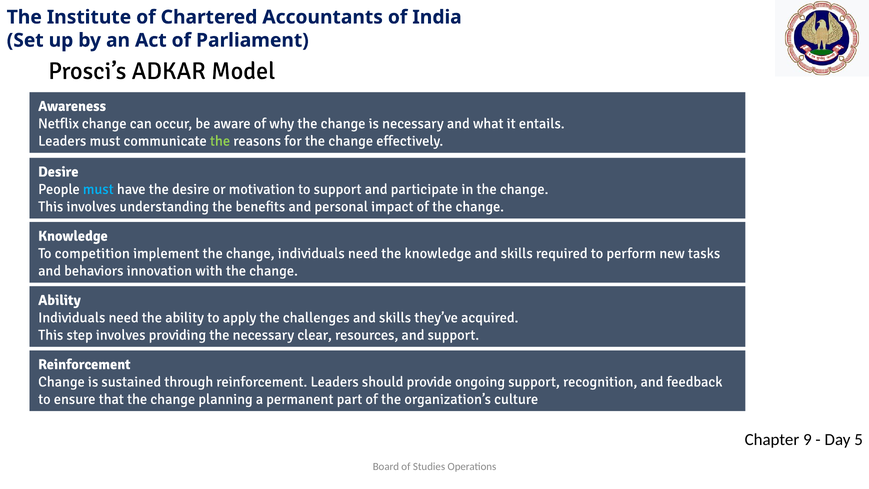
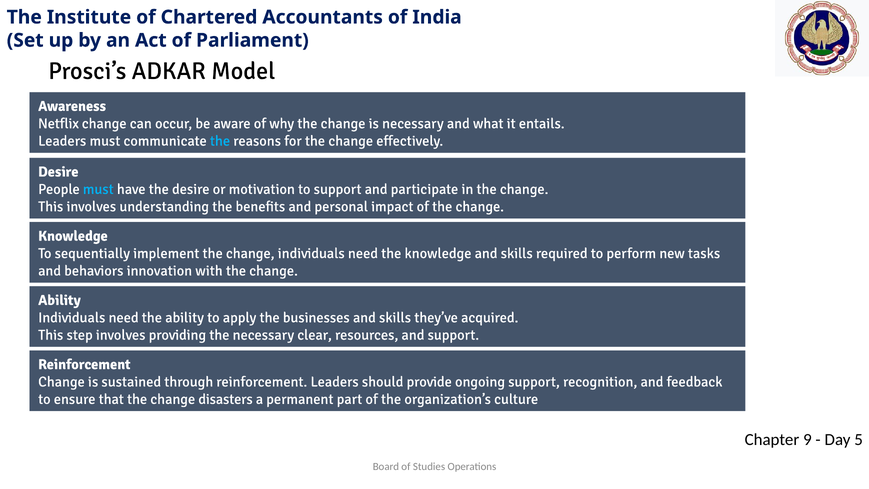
the at (220, 141) colour: light green -> light blue
competition: competition -> sequentially
challenges: challenges -> businesses
planning: planning -> disasters
